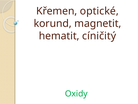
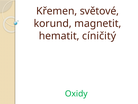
optické: optické -> světové
